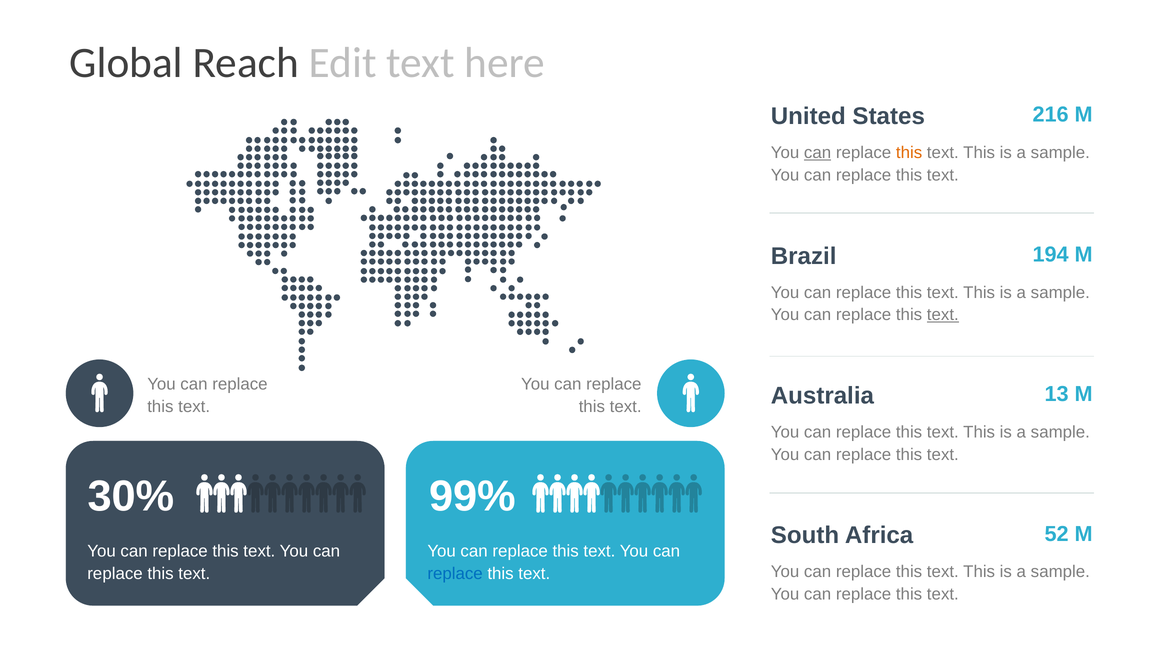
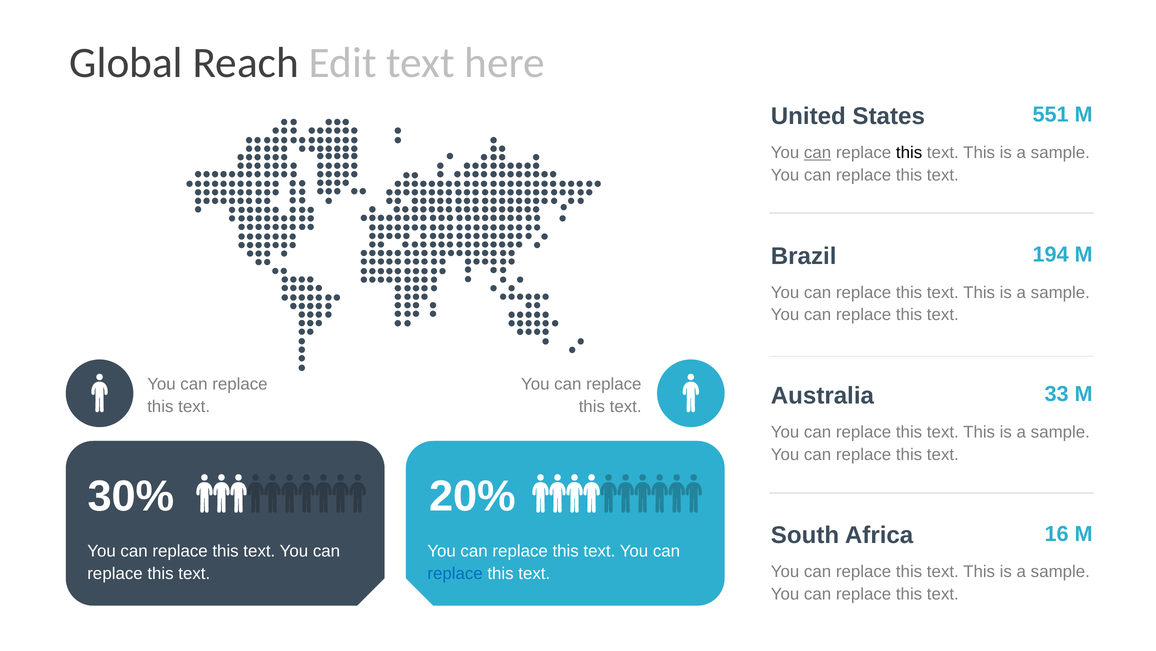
216: 216 -> 551
this at (909, 153) colour: orange -> black
text at (943, 314) underline: present -> none
13: 13 -> 33
99%: 99% -> 20%
52: 52 -> 16
